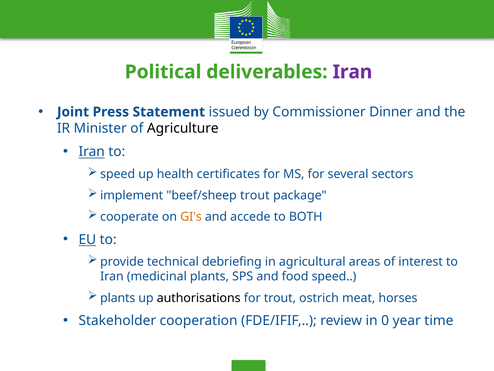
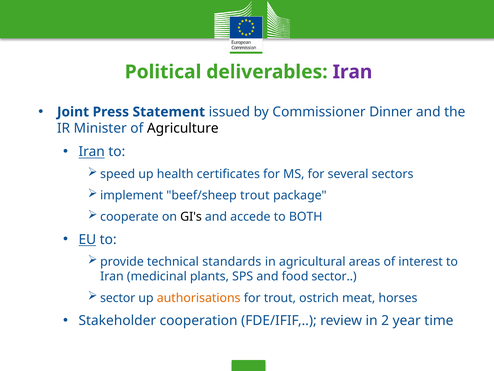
GI's colour: orange -> black
technical debriefing: debriefing -> standards
food speed: speed -> sector
plants at (118, 298): plants -> sector
authorisations colour: black -> orange
0: 0 -> 2
